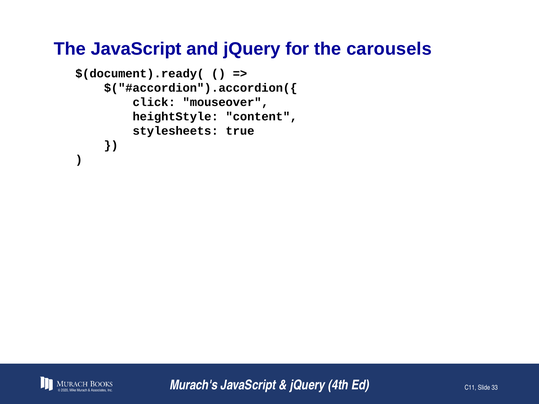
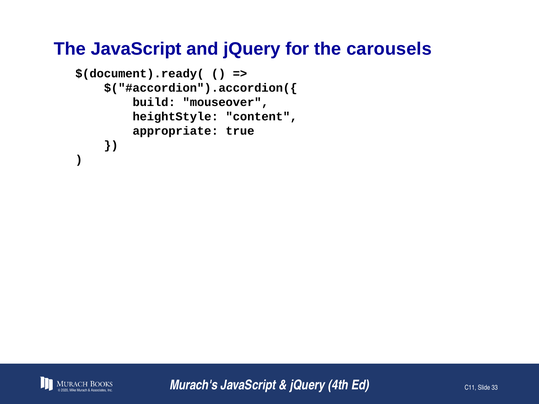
click: click -> build
stylesheets: stylesheets -> appropriate
